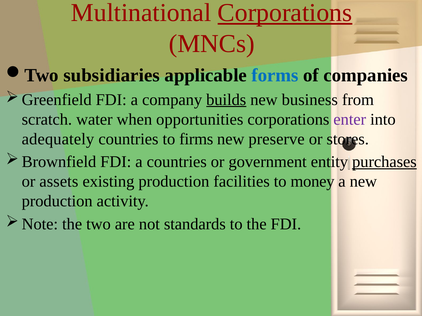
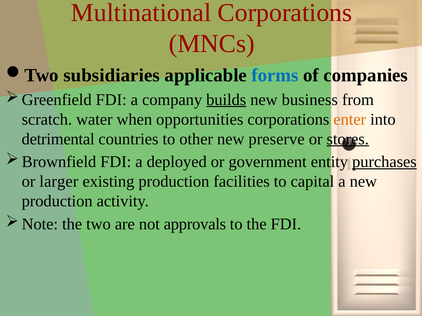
Corporations at (285, 13) underline: present -> none
enter colour: purple -> orange
adequately: adequately -> detrimental
firms: firms -> other
stores underline: none -> present
a countries: countries -> deployed
assets: assets -> larger
money: money -> capital
standards: standards -> approvals
